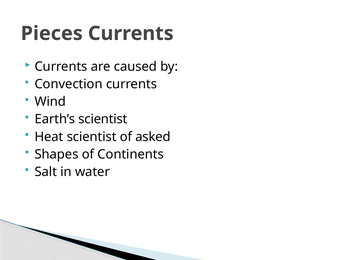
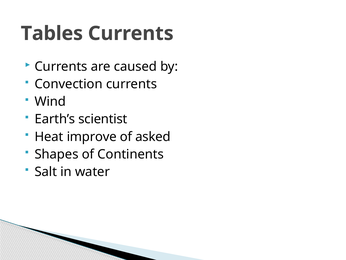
Pieces: Pieces -> Tables
Heat scientist: scientist -> improve
